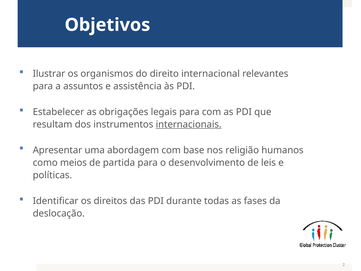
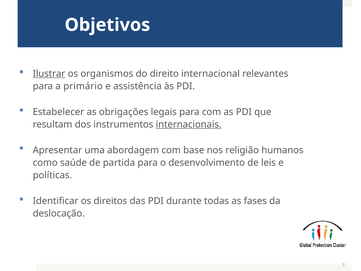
Ilustrar underline: none -> present
assuntos: assuntos -> primário
meios: meios -> saúde
